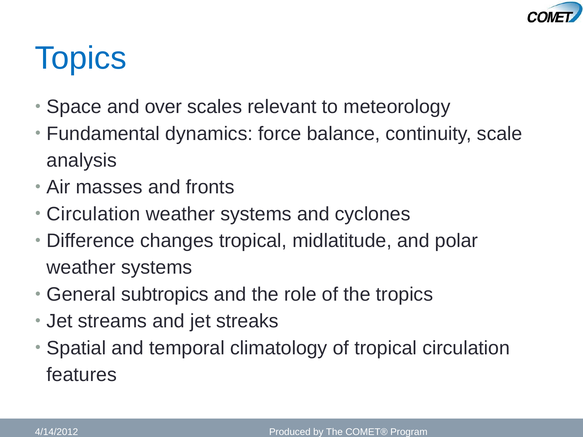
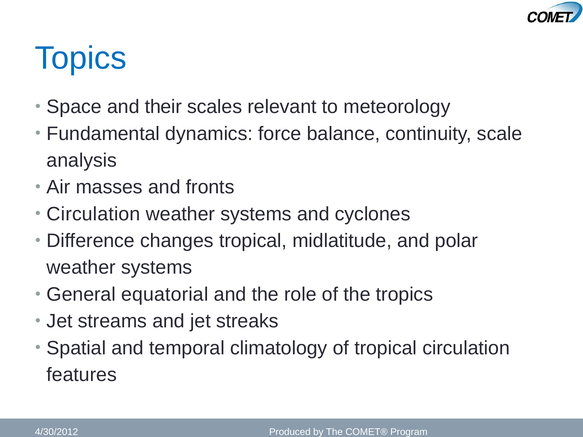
over: over -> their
subtropics: subtropics -> equatorial
4/14/2012: 4/14/2012 -> 4/30/2012
